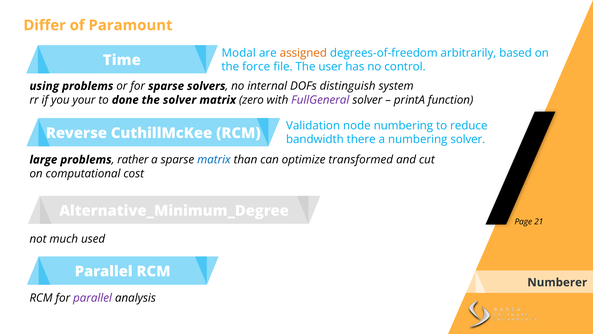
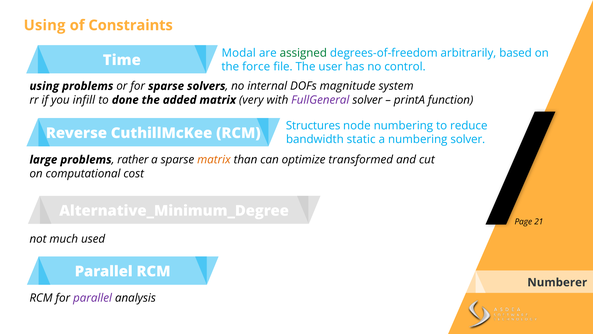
Differ at (45, 25): Differ -> Using
Paramount: Paramount -> Constraints
assigned colour: orange -> green
distinguish: distinguish -> magnitude
your: your -> infill
the solver: solver -> added
zero: zero -> very
Validation: Validation -> Structures
there: there -> static
matrix at (214, 160) colour: blue -> orange
